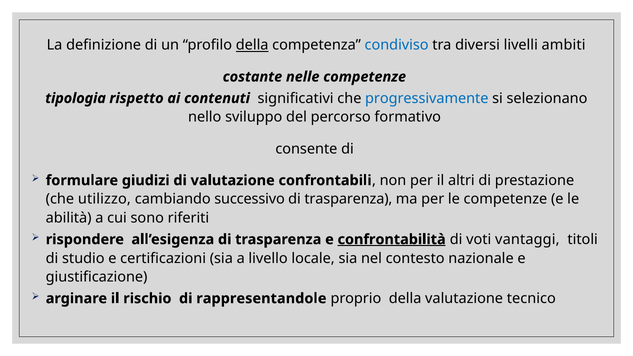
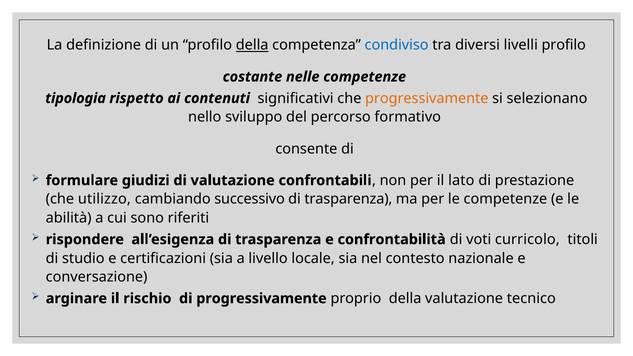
livelli ambiti: ambiti -> profilo
progressivamente at (427, 98) colour: blue -> orange
altri: altri -> lato
confrontabilità underline: present -> none
vantaggi: vantaggi -> curricolo
giustificazione: giustificazione -> conversazione
di rappresentandole: rappresentandole -> progressivamente
